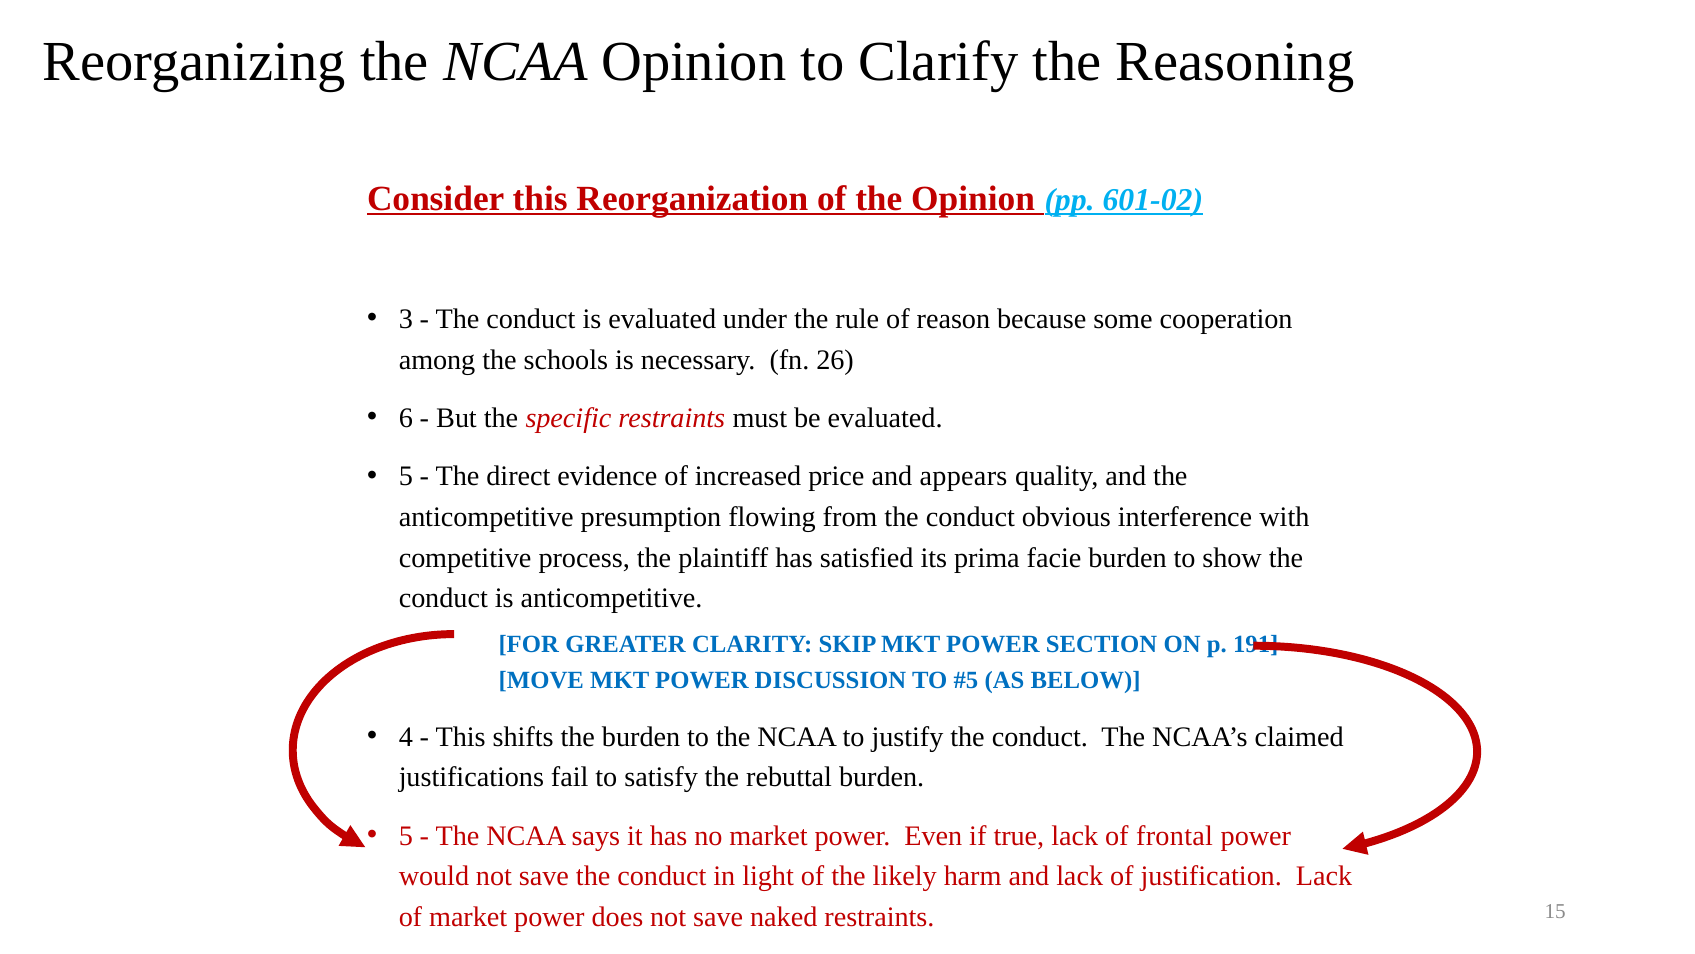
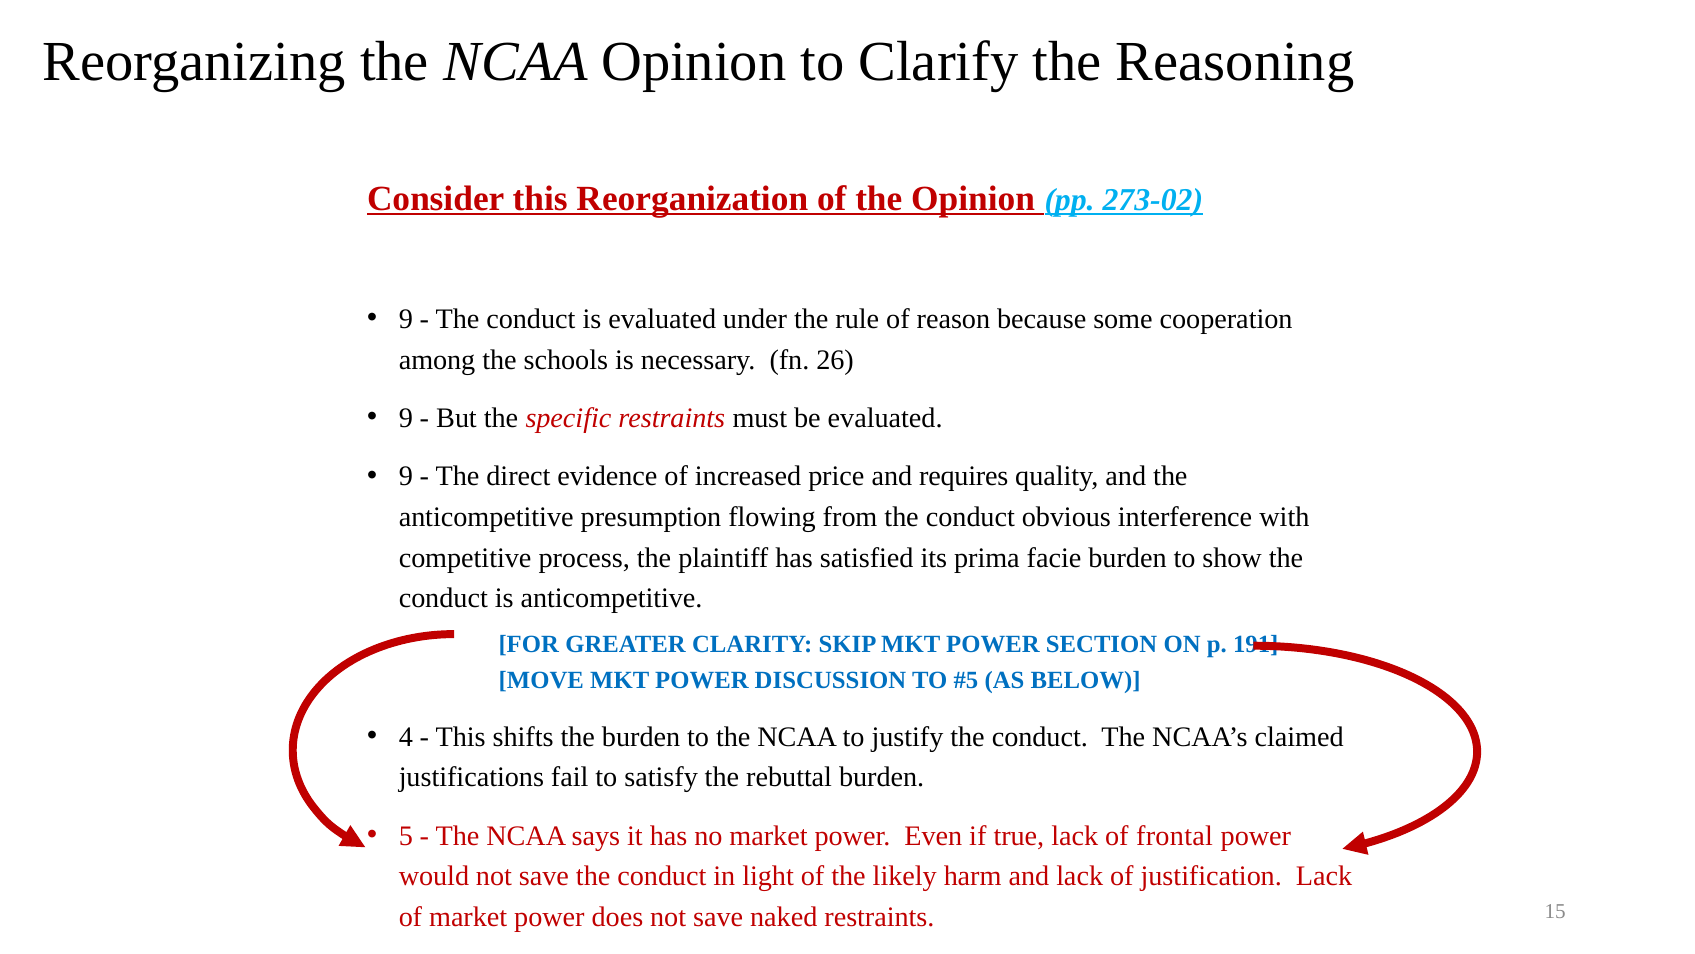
601-02: 601-02 -> 273-02
3 at (406, 319): 3 -> 9
6 at (406, 418): 6 -> 9
5 at (406, 476): 5 -> 9
appears: appears -> requires
